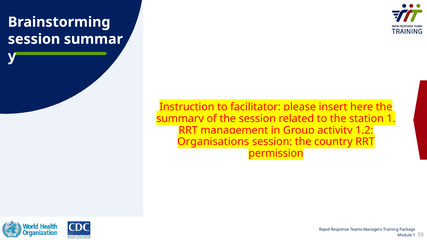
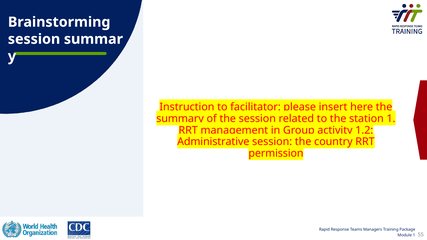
Organisations: Organisations -> Administrative
